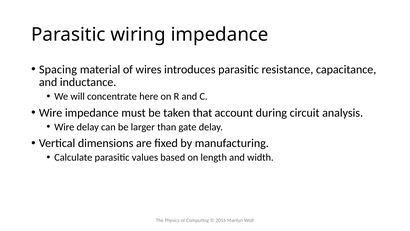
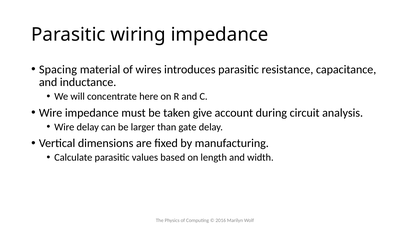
that: that -> give
